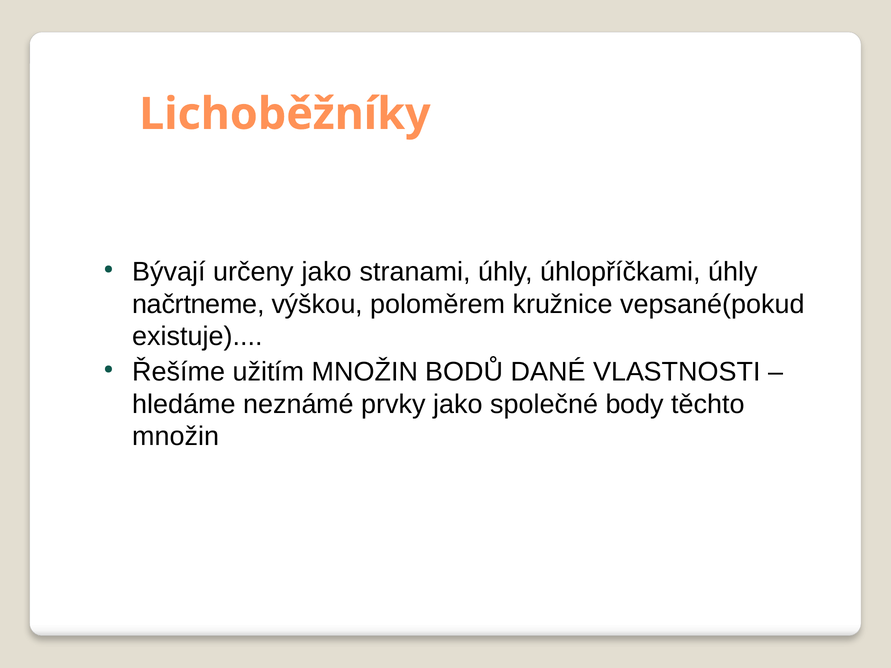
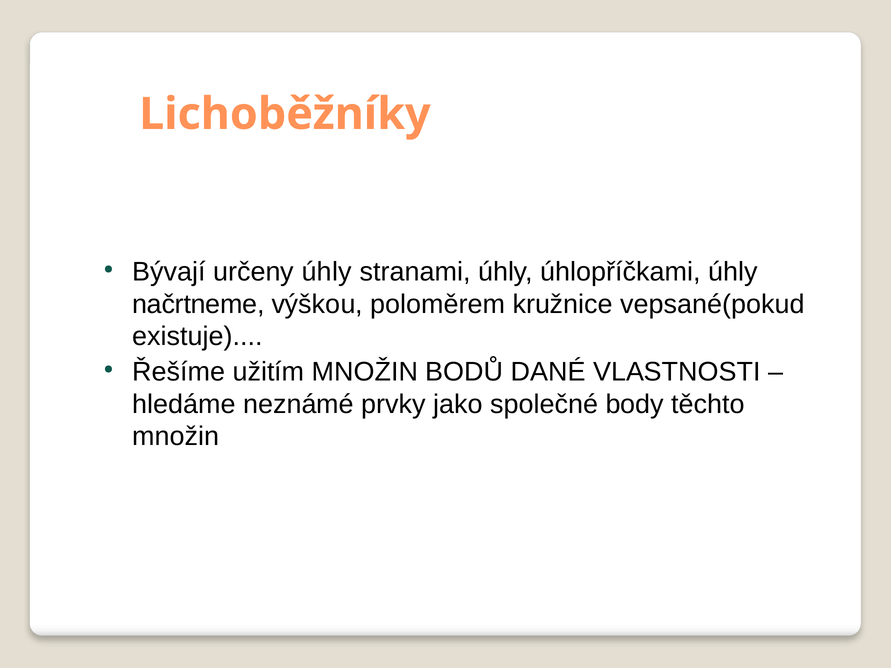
určeny jako: jako -> úhly
